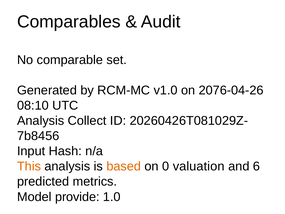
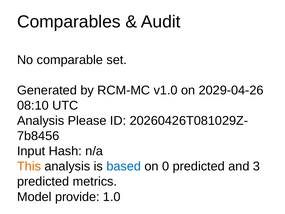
2076-04-26: 2076-04-26 -> 2029-04-26
Collect: Collect -> Please
based colour: orange -> blue
0 valuation: valuation -> predicted
6: 6 -> 3
